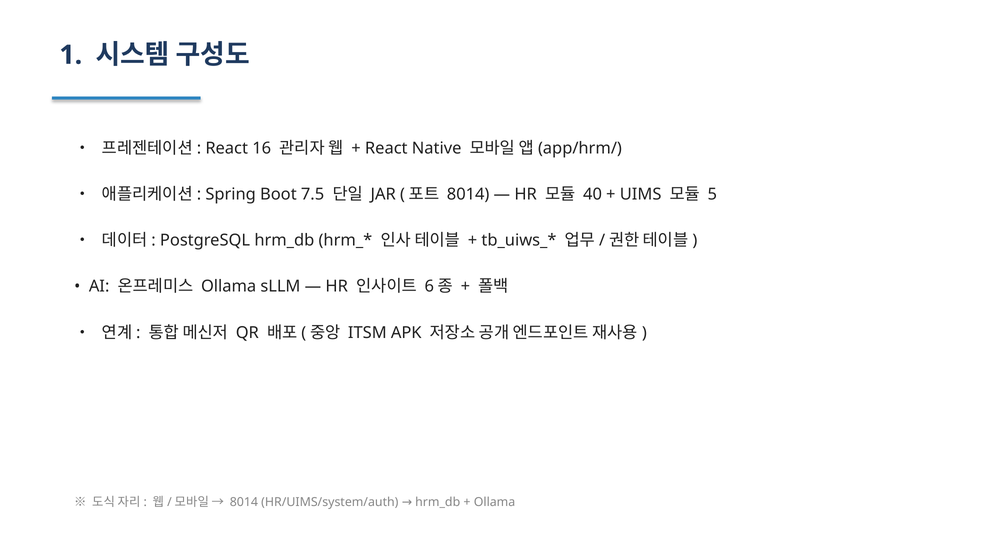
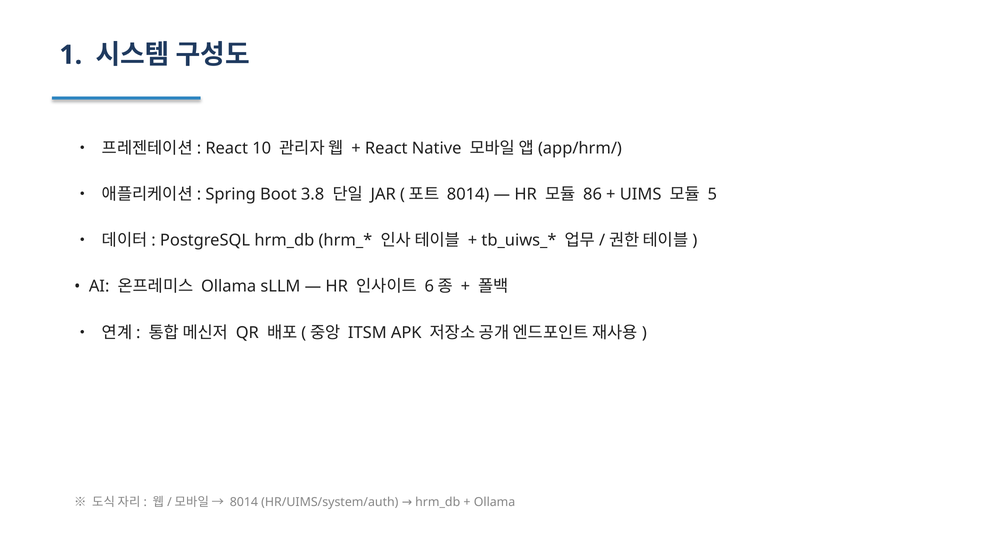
16: 16 -> 10
7.5: 7.5 -> 3.8
40: 40 -> 86
